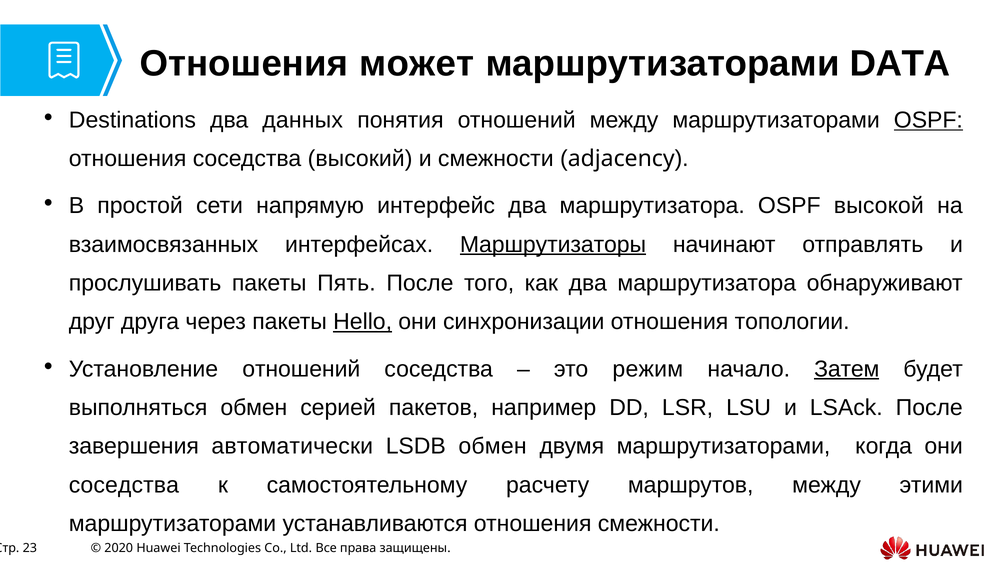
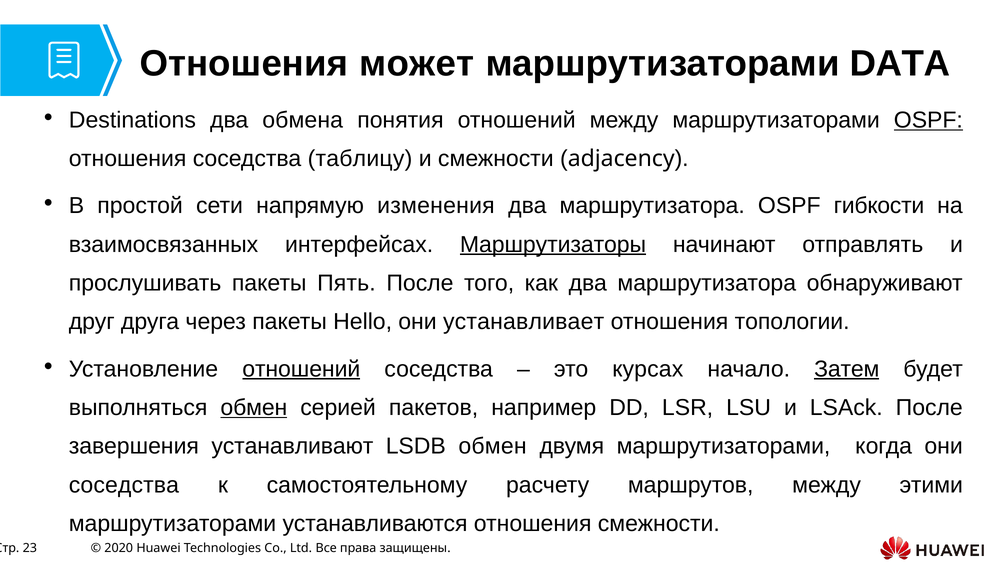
данных: данных -> обмена
высокий: высокий -> таблицу
интерфейс: интерфейс -> изменения
высокой: высокой -> гибкости
Hello underline: present -> none
синхронизации: синхронизации -> устанавливает
отношений at (301, 369) underline: none -> present
режим: режим -> курсах
обмен at (254, 408) underline: none -> present
автоматически: автоматически -> устанавливают
